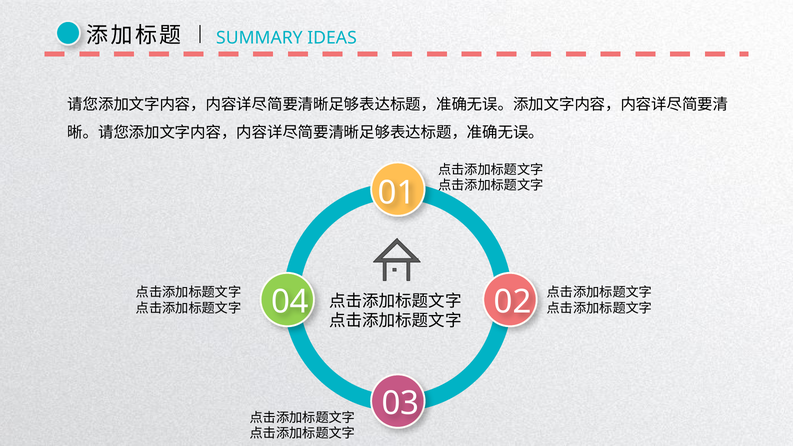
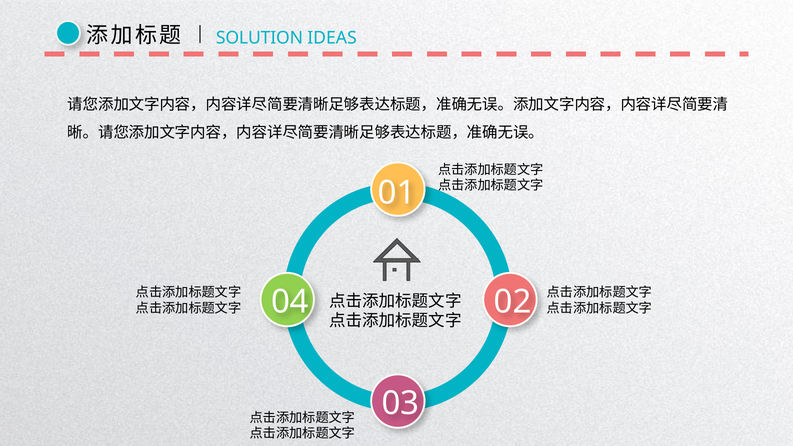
SUMMARY: SUMMARY -> SOLUTION
